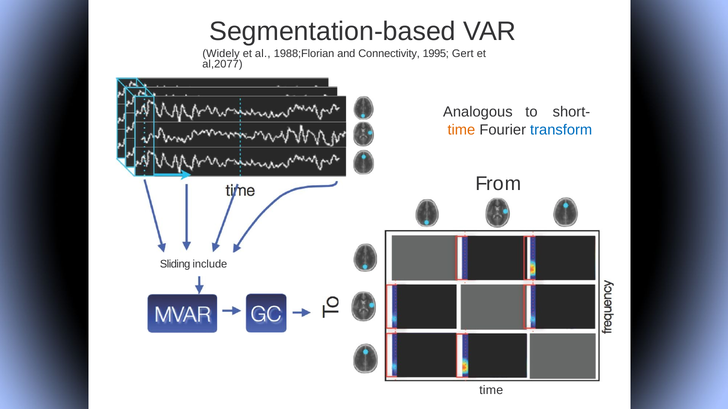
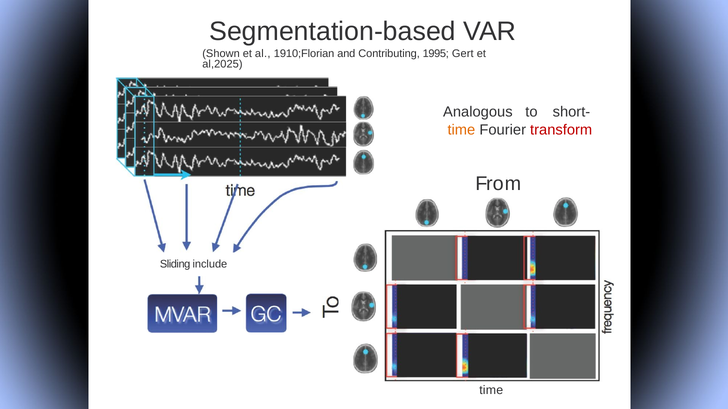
Widely: Widely -> Shown
1988;Florian: 1988;Florian -> 1910;Florian
Connectivity: Connectivity -> Contributing
al,2077: al,2077 -> al,2025
transform colour: blue -> red
